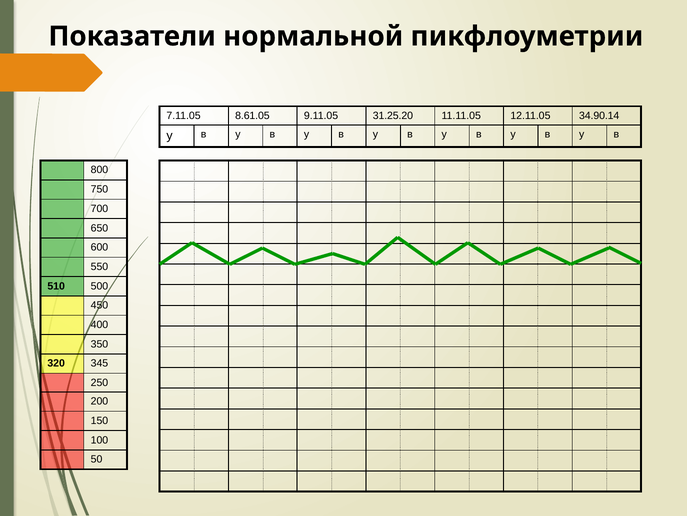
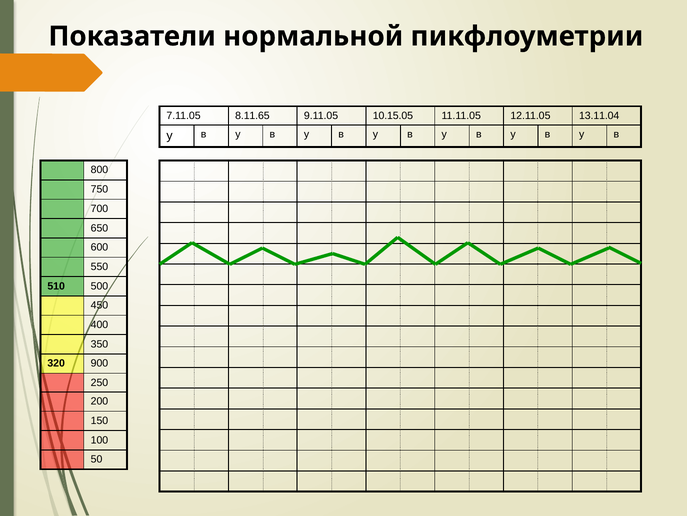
8.61.05: 8.61.05 -> 8.11.65
31.25.20: 31.25.20 -> 10.15.05
34.90.14: 34.90.14 -> 13.11.04
345: 345 -> 900
